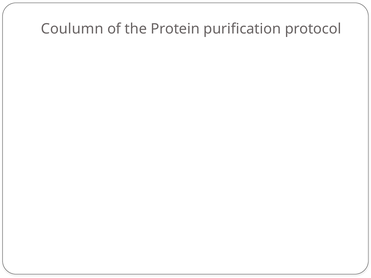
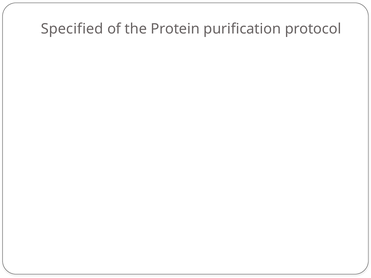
Coulumn: Coulumn -> Specified
